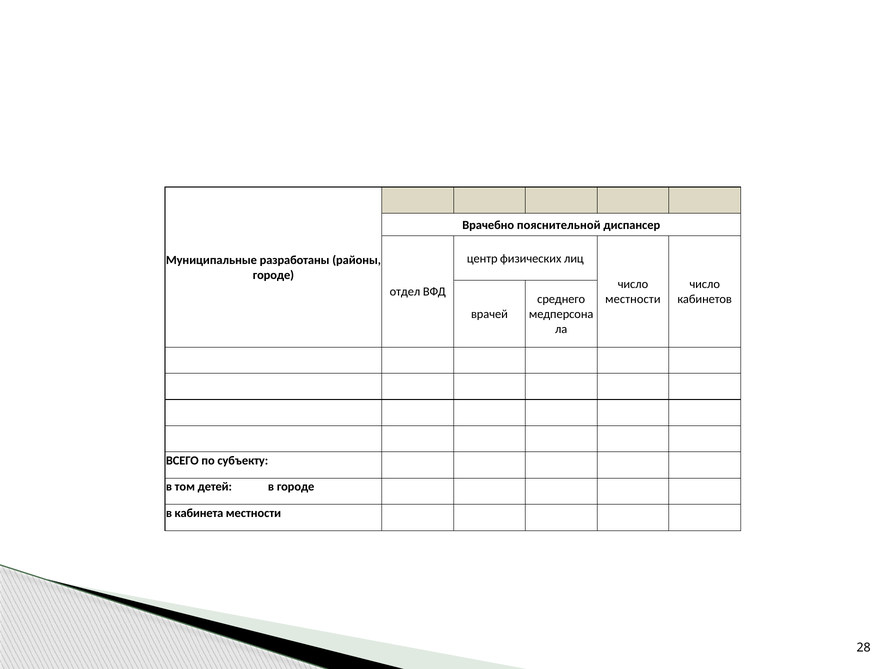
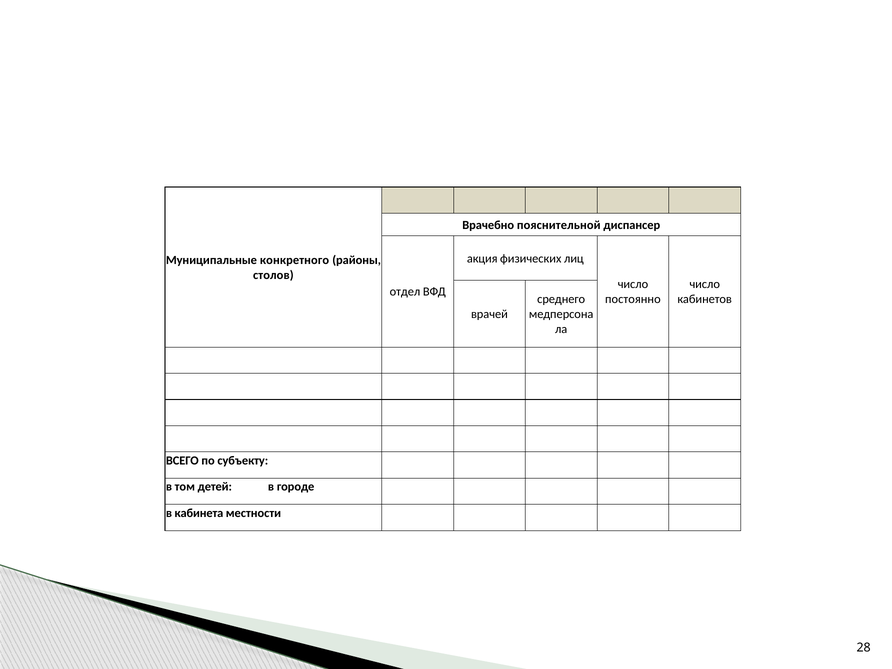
центр: центр -> акция
разработаны: разработаны -> конкретного
городе at (273, 275): городе -> столов
местности at (633, 299): местности -> постоянно
